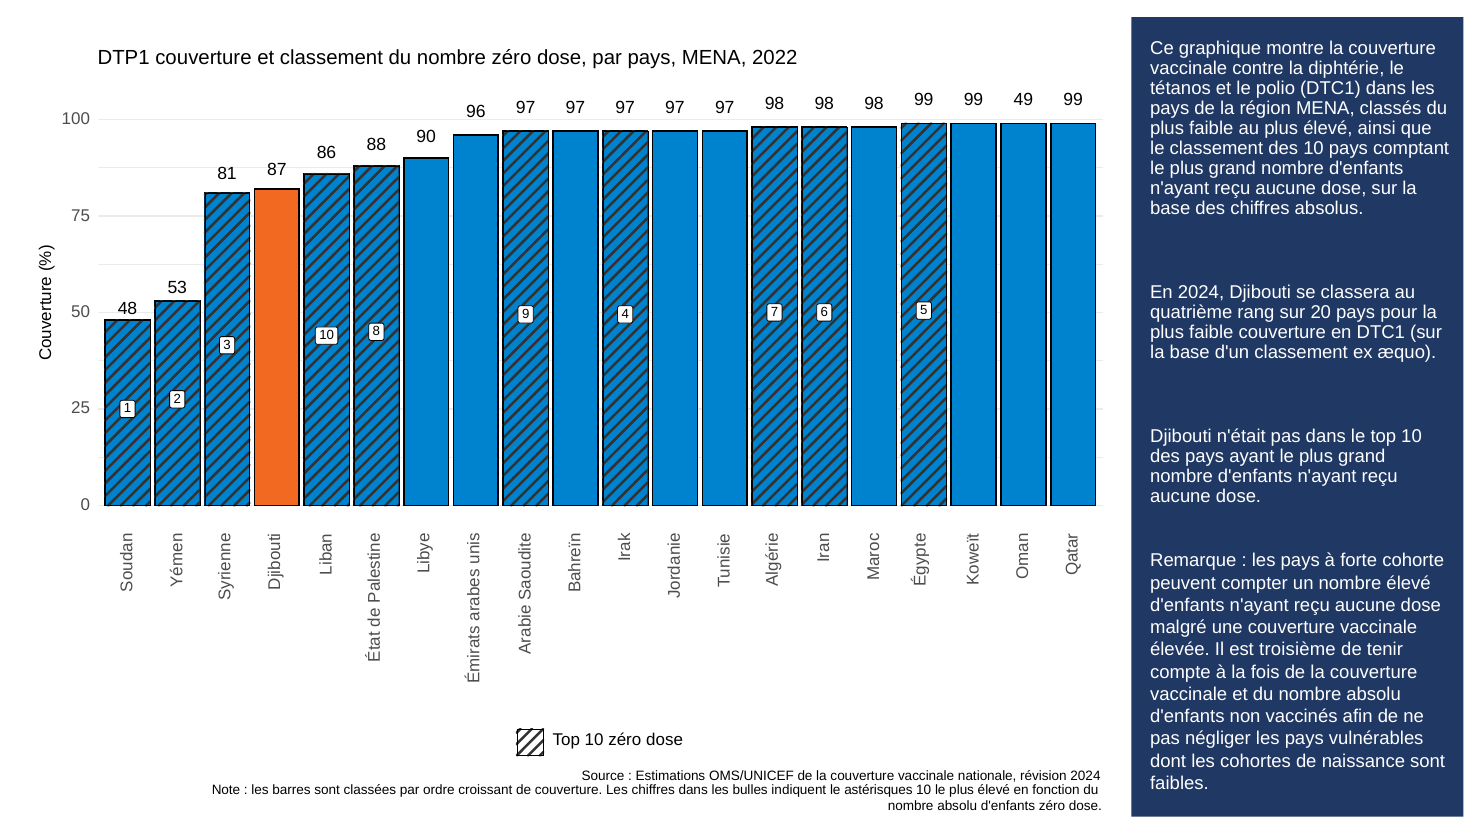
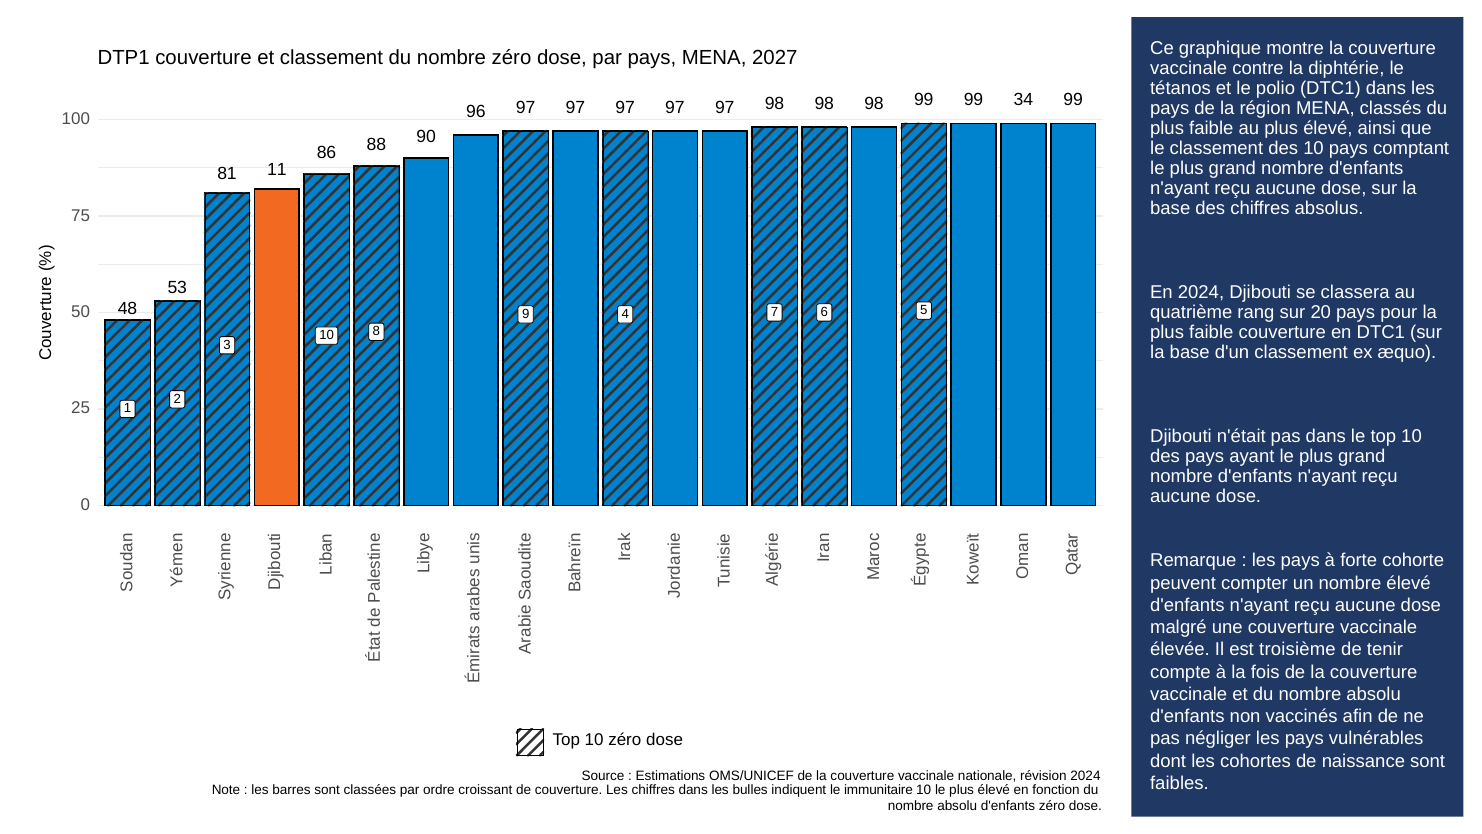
2022: 2022 -> 2027
49: 49 -> 34
87: 87 -> 11
astérisques: astérisques -> immunitaire
